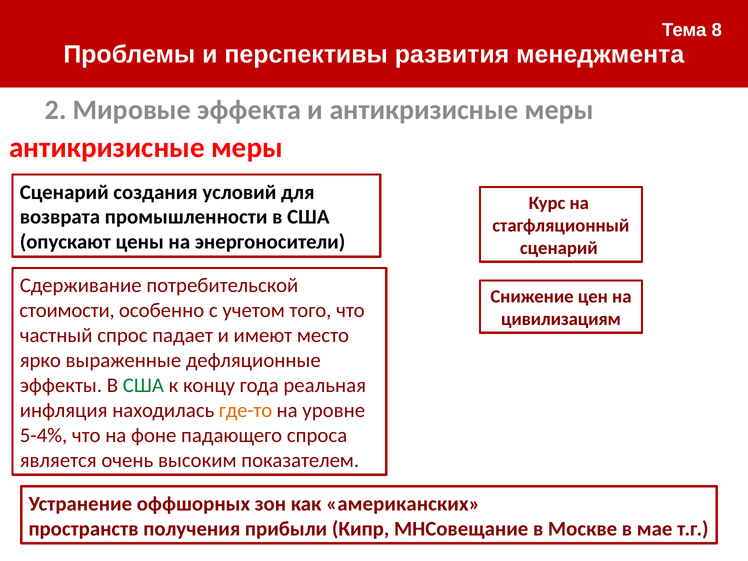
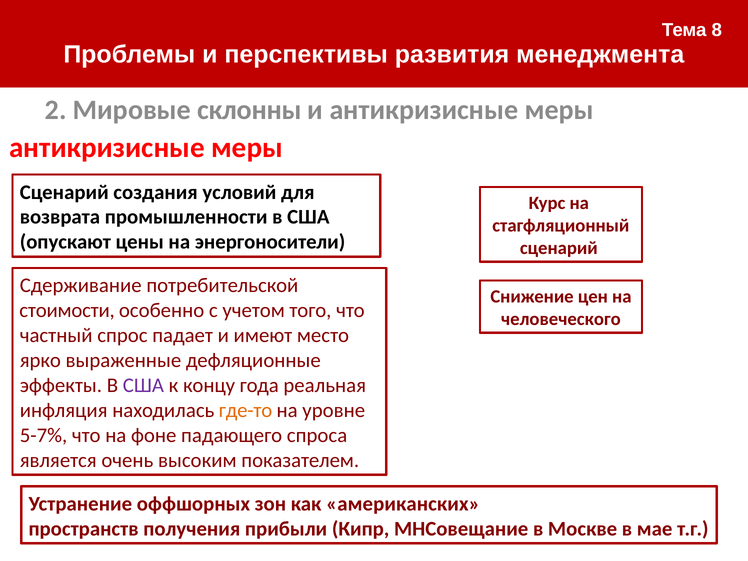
эффекта: эффекта -> склонны
цивилизациям: цивилизациям -> человеческого
США at (143, 385) colour: green -> purple
5-4%: 5-4% -> 5-7%
